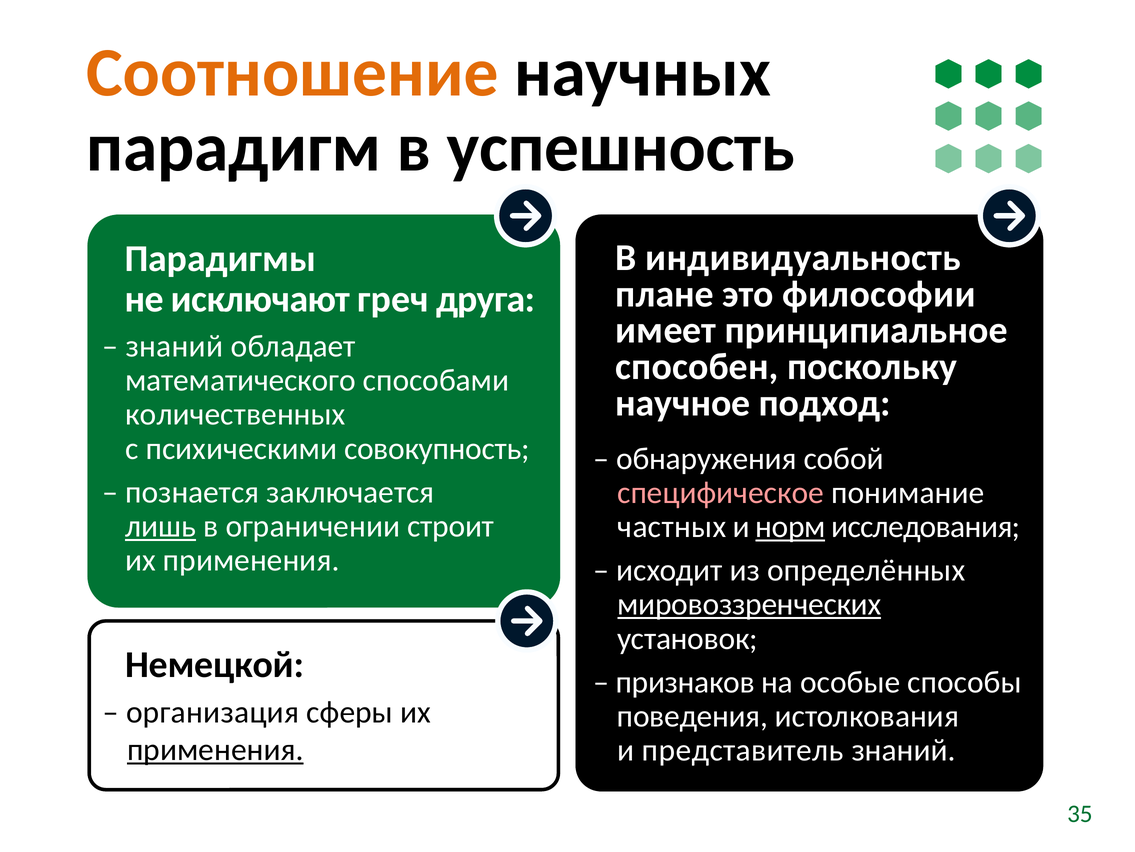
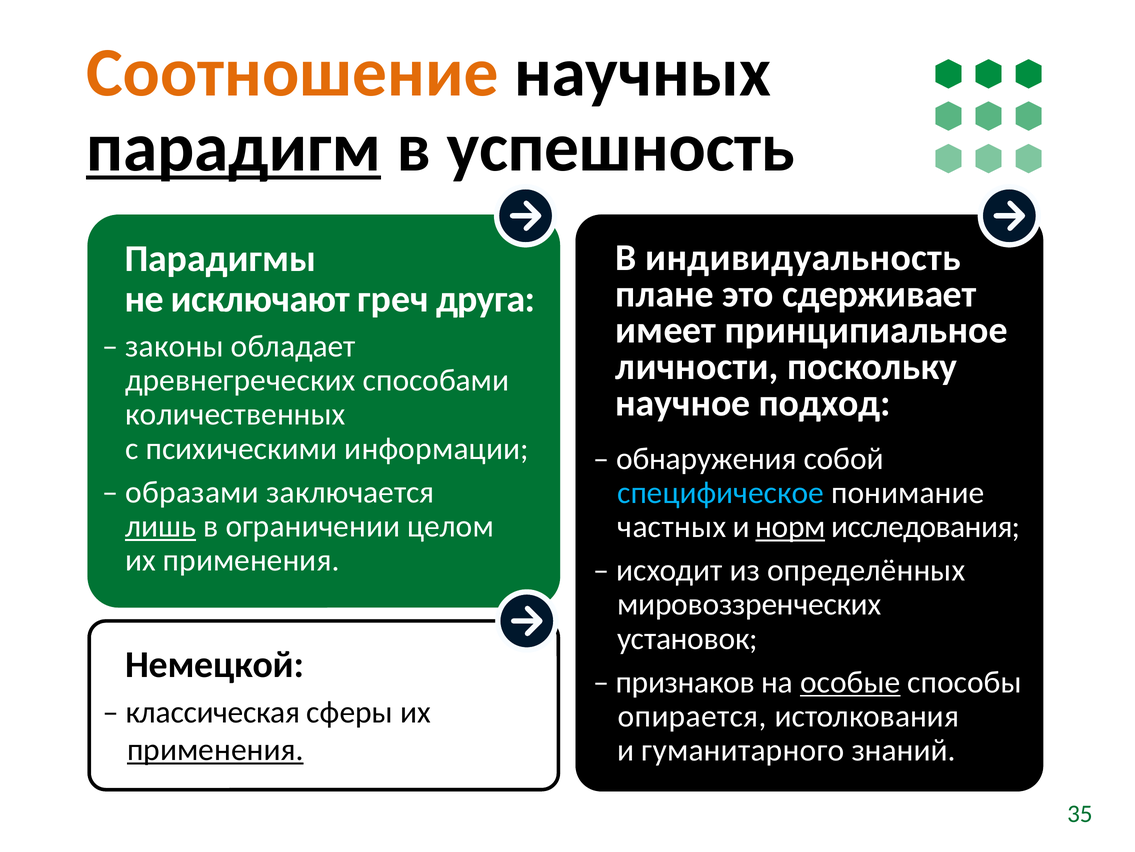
парадигм underline: none -> present
философии: философии -> сдерживает
знаний at (174, 346): знаний -> законы
способен: способен -> личности
математического: математического -> древнегреческих
совокупность: совокупность -> информации
познается: познается -> образами
специфическое colour: pink -> light blue
строит: строит -> целом
мировоззренческих underline: present -> none
особые underline: none -> present
организация: организация -> классическая
поведения: поведения -> опирается
представитель: представитель -> гуманитарного
